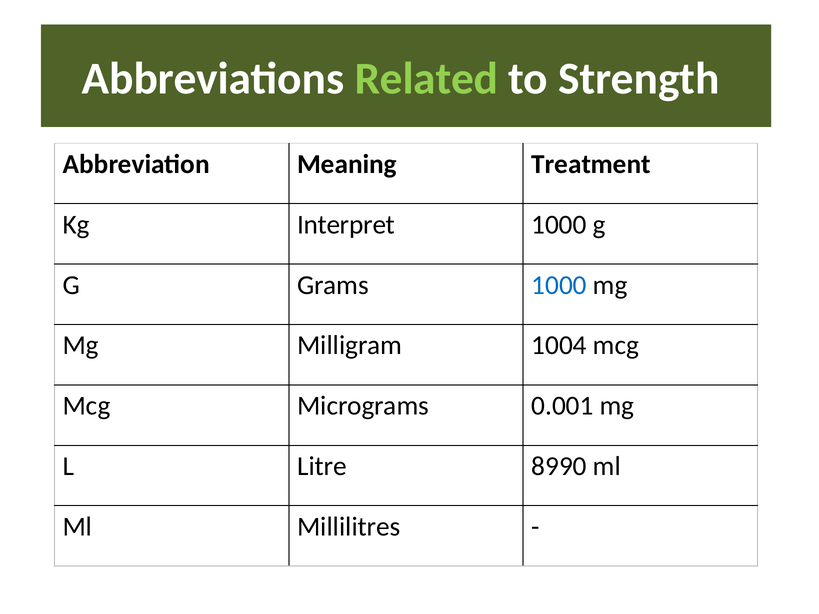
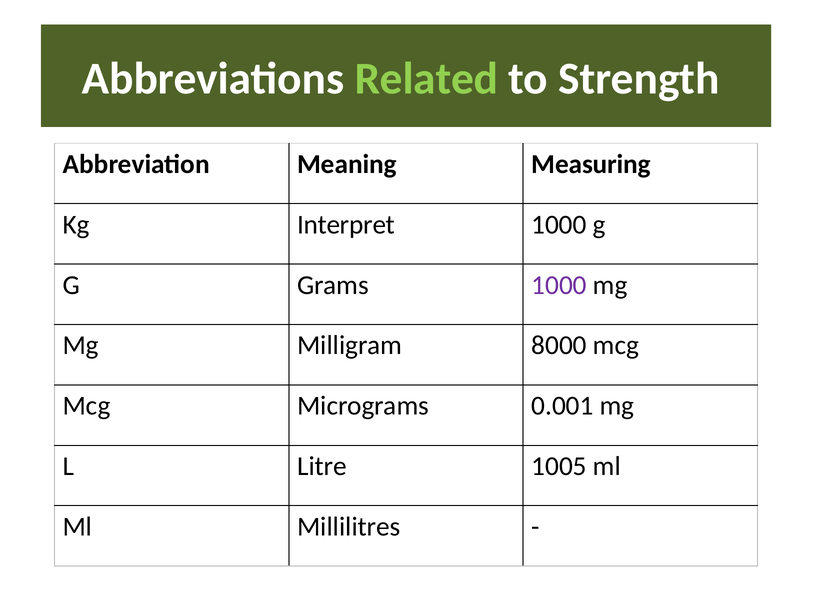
Treatment: Treatment -> Measuring
1000 at (559, 285) colour: blue -> purple
1004: 1004 -> 8000
8990: 8990 -> 1005
